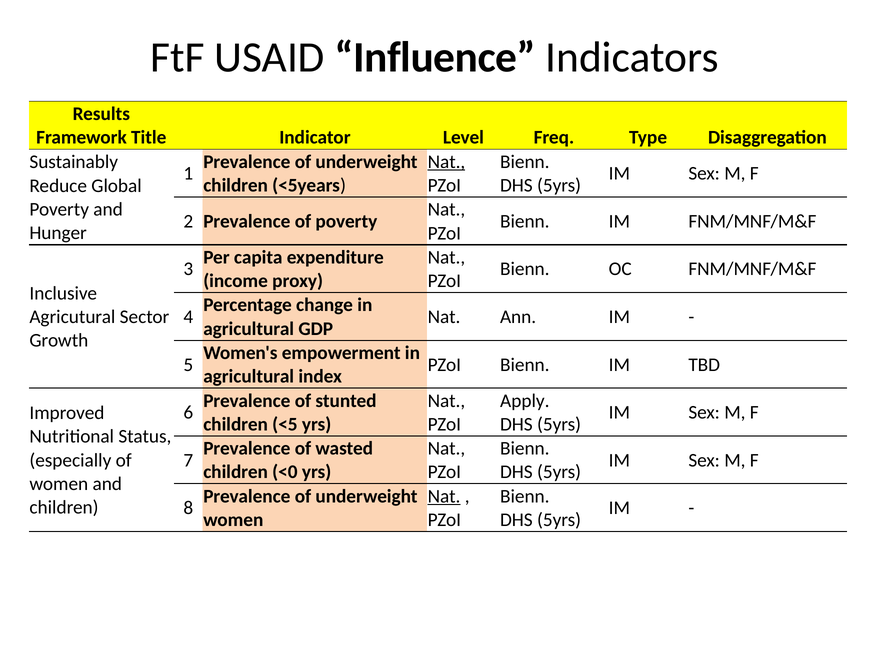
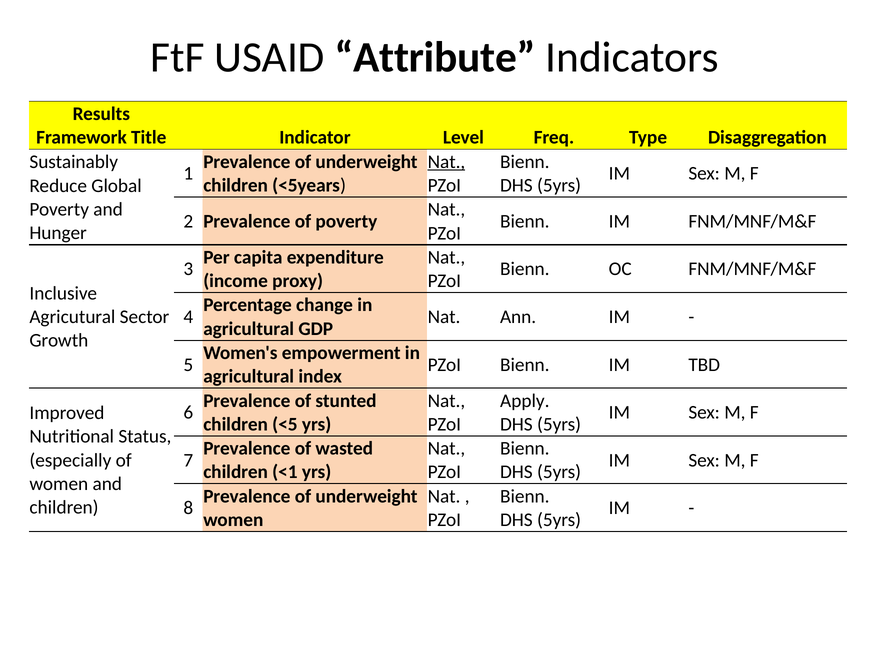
Influence: Influence -> Attribute
<0: <0 -> <1
Nat at (444, 496) underline: present -> none
